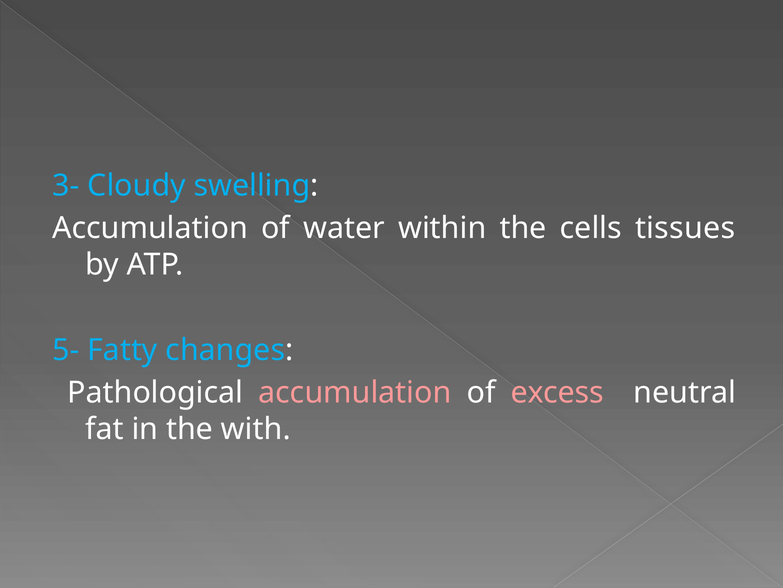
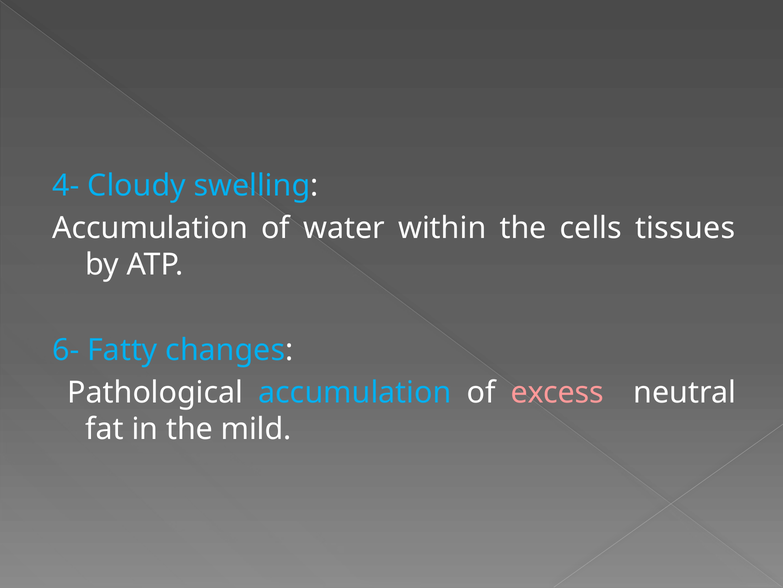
3-: 3- -> 4-
5-: 5- -> 6-
accumulation at (355, 392) colour: pink -> light blue
with: with -> mild
